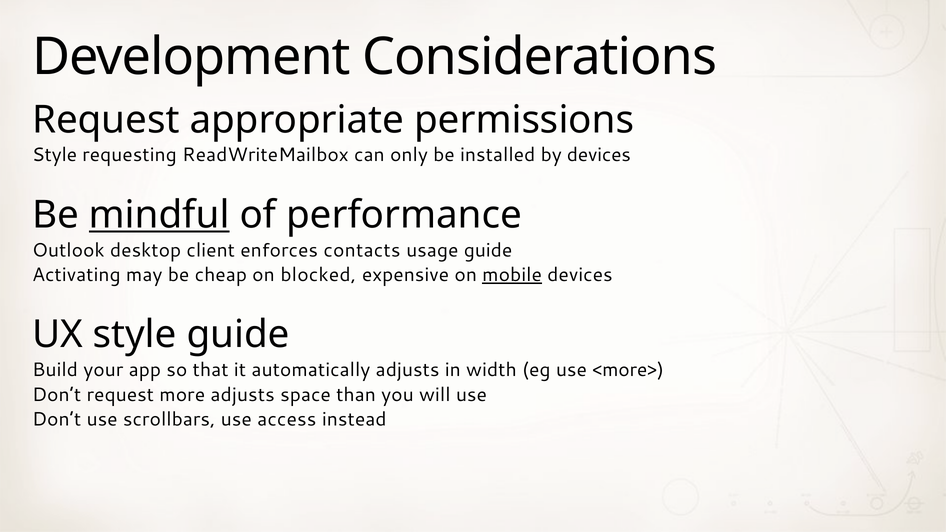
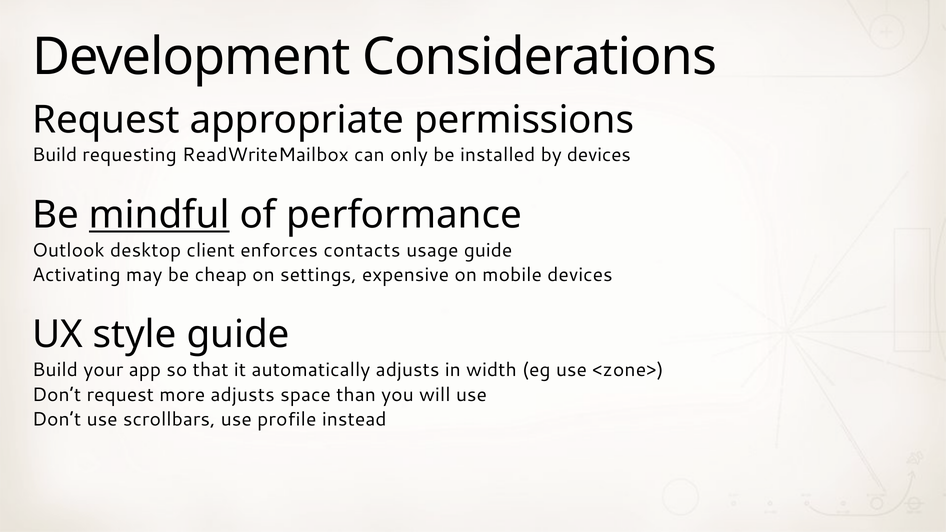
Style at (55, 155): Style -> Build
blocked: blocked -> settings
mobile underline: present -> none
<more>: <more> -> <zone>
access: access -> profile
